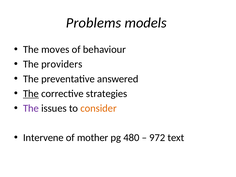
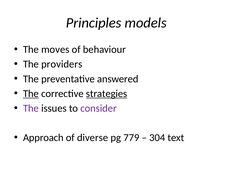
Problems: Problems -> Principles
strategies underline: none -> present
consider colour: orange -> purple
Intervene: Intervene -> Approach
mother: mother -> diverse
480: 480 -> 779
972: 972 -> 304
